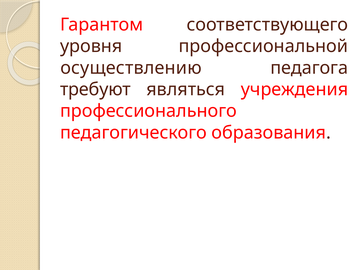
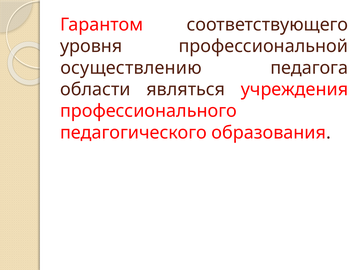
требуют: требуют -> области
